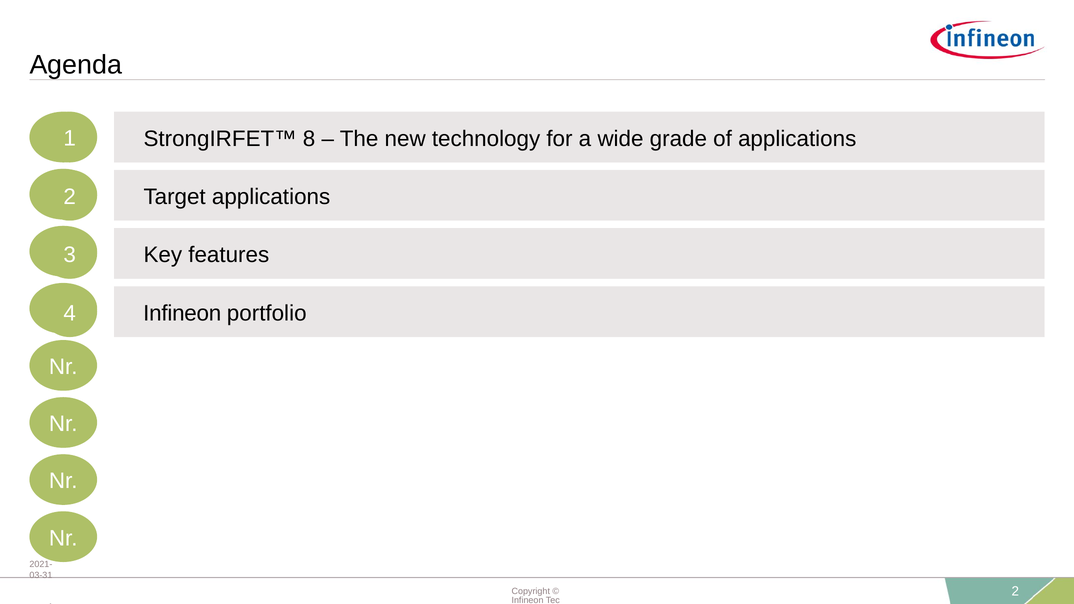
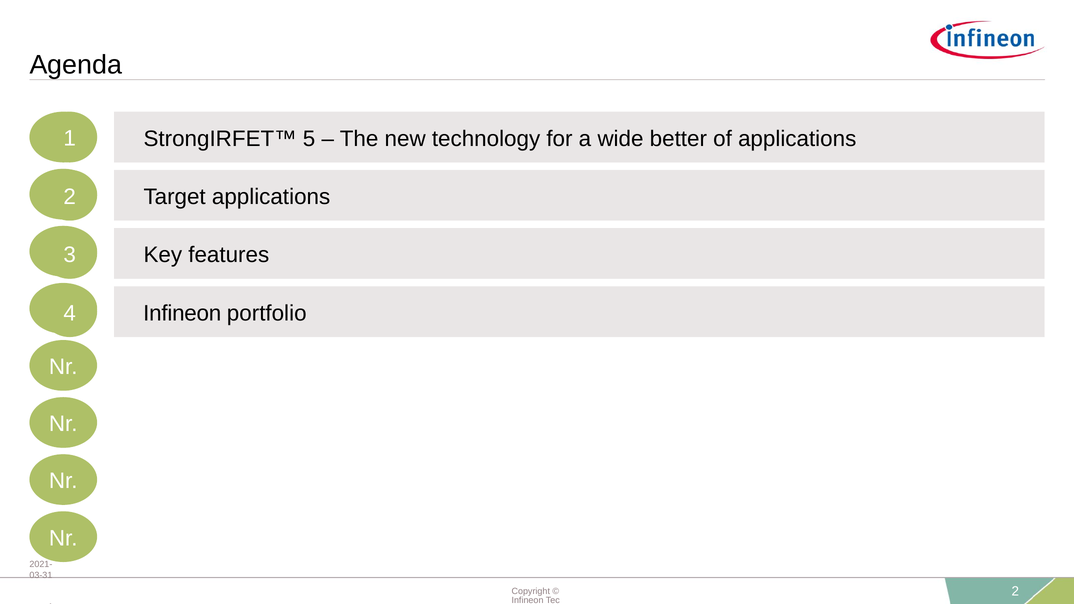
8: 8 -> 5
grade: grade -> better
